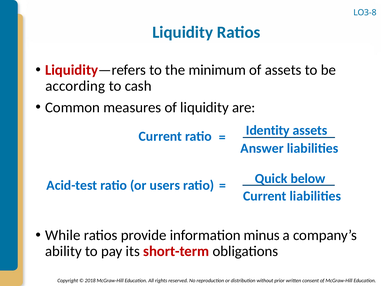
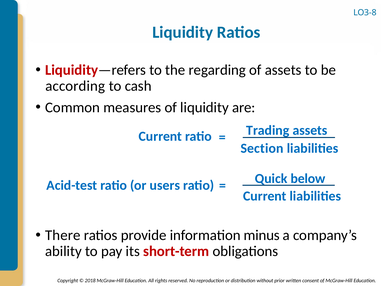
minimum: minimum -> regarding
Identity: Identity -> Trading
Answer: Answer -> Section
While: While -> There
